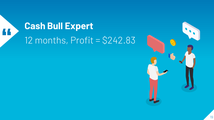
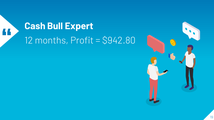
$242.83: $242.83 -> $942.80
